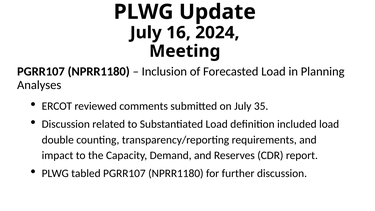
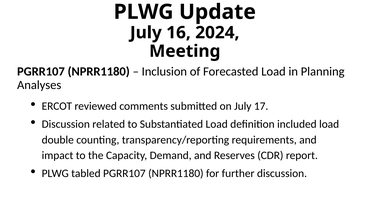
35: 35 -> 17
